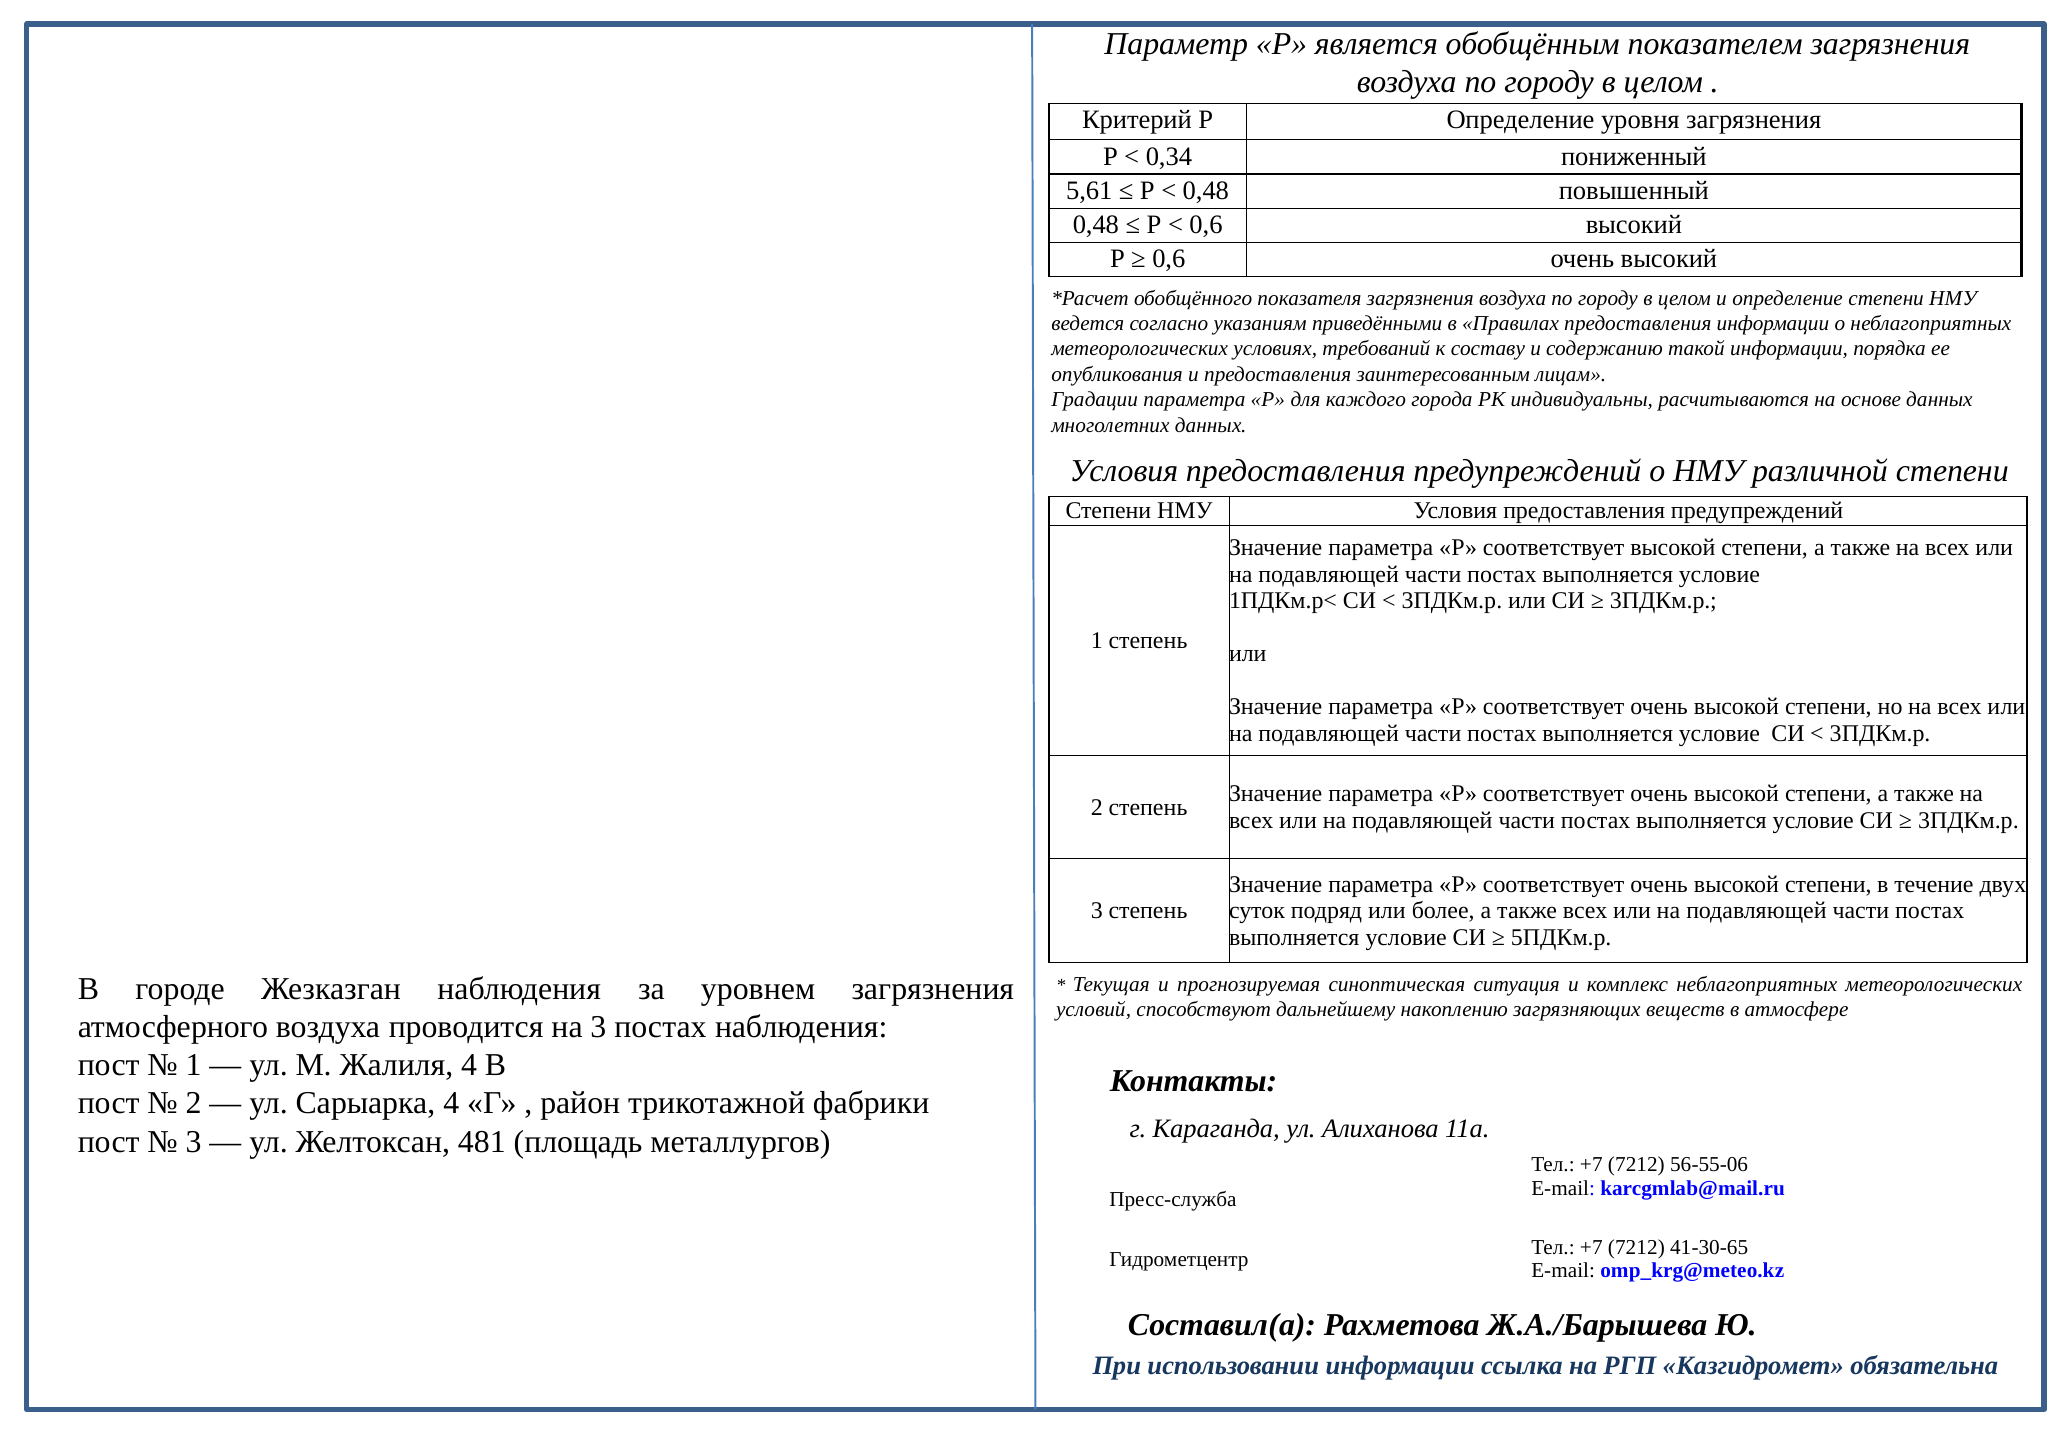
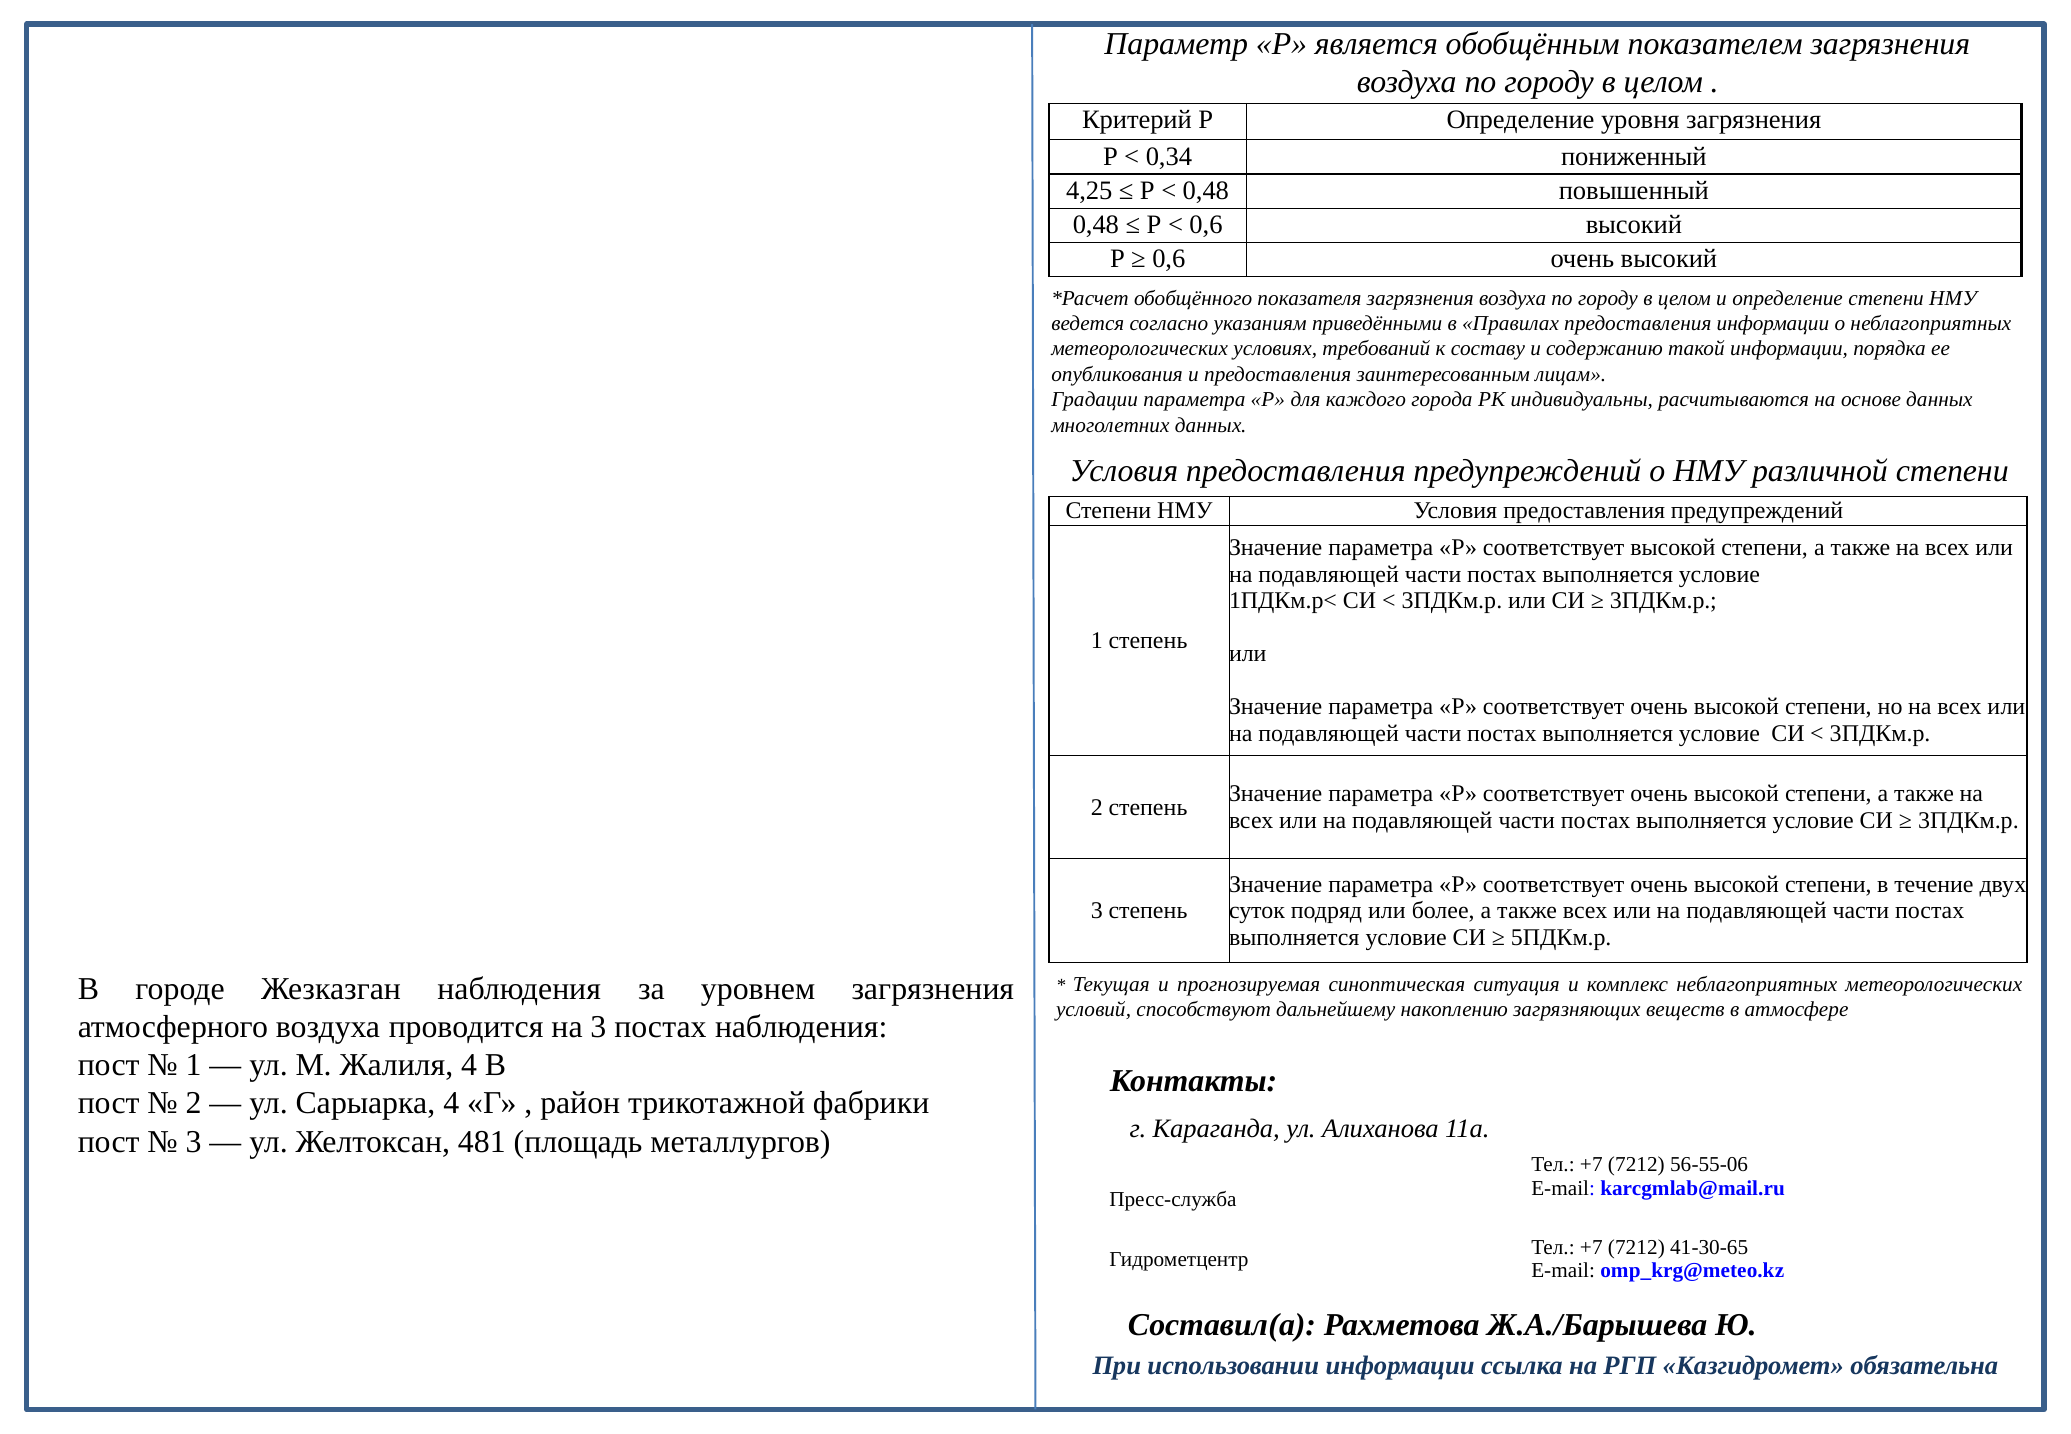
5,61: 5,61 -> 4,25
